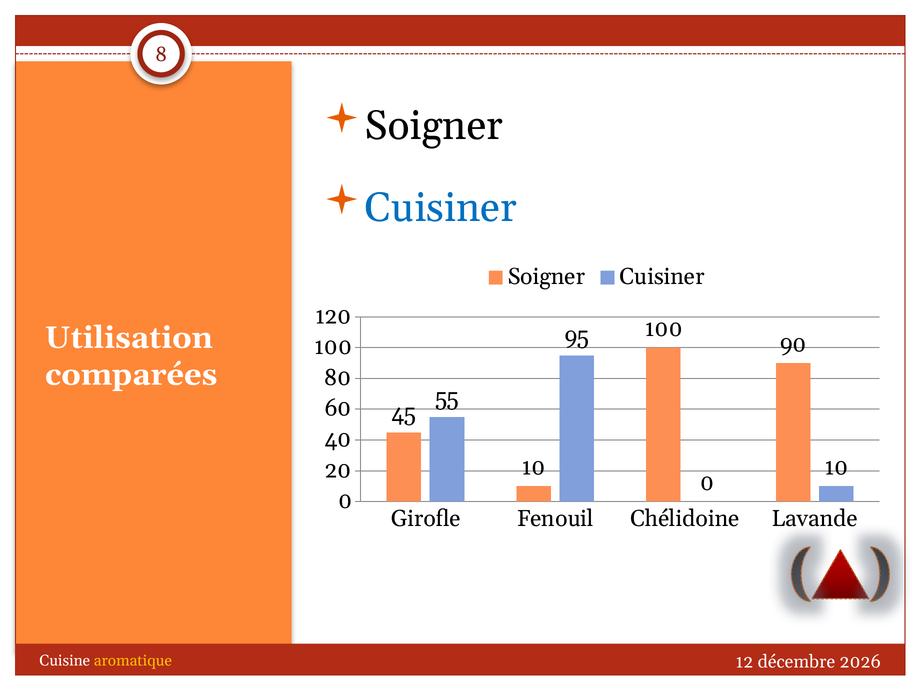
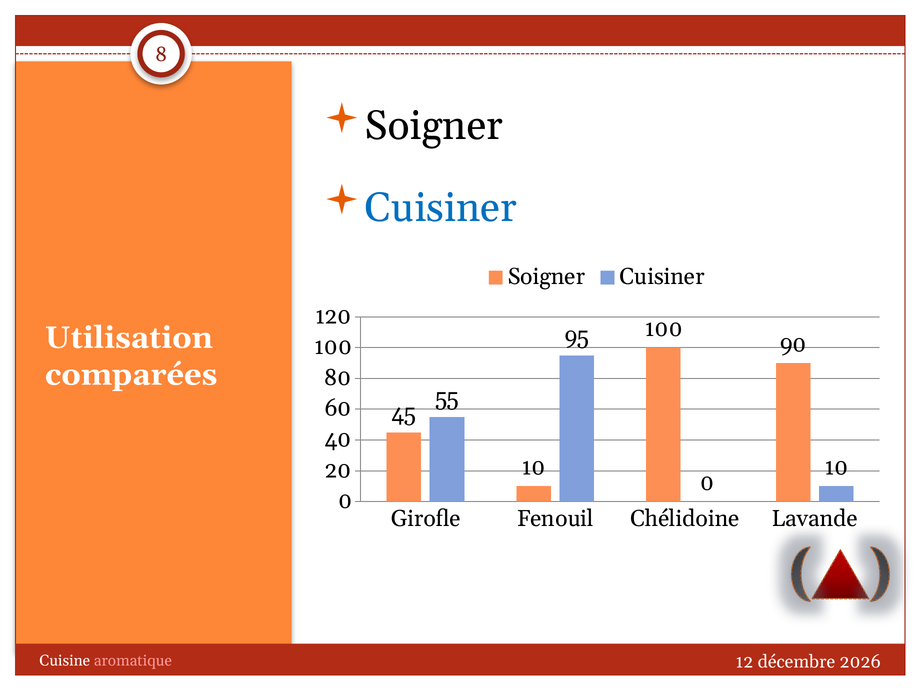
aromatique colour: yellow -> pink
